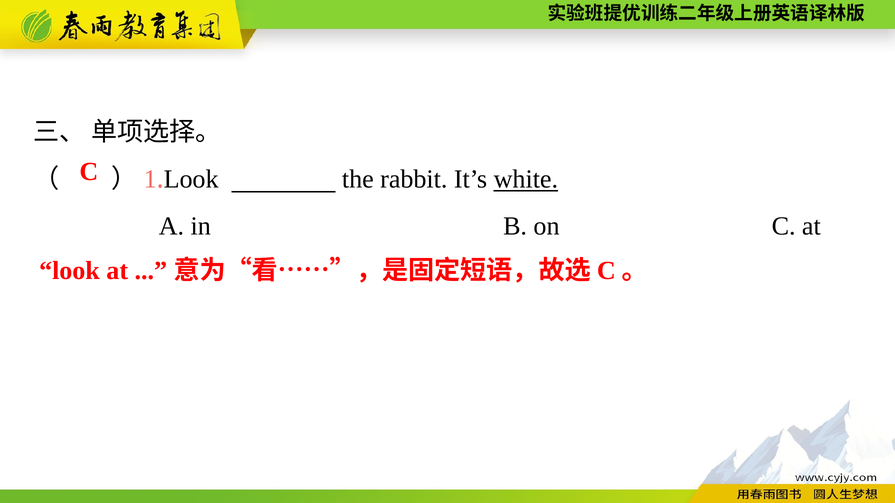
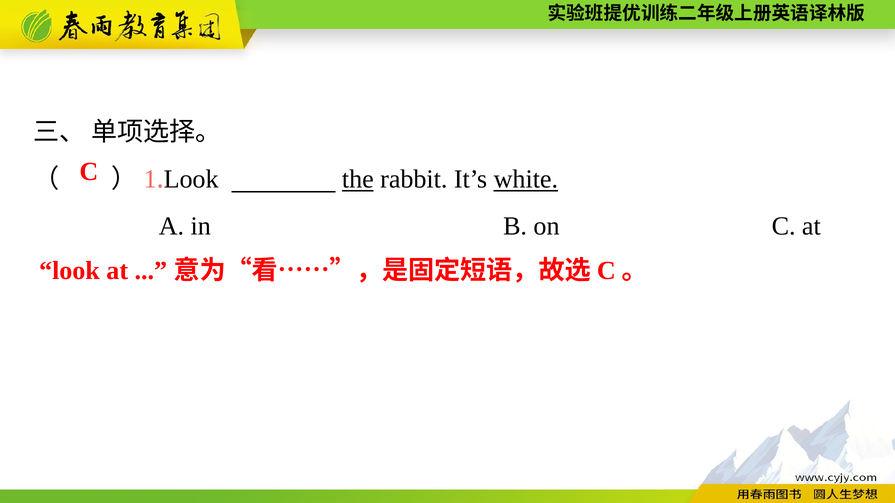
the underline: none -> present
